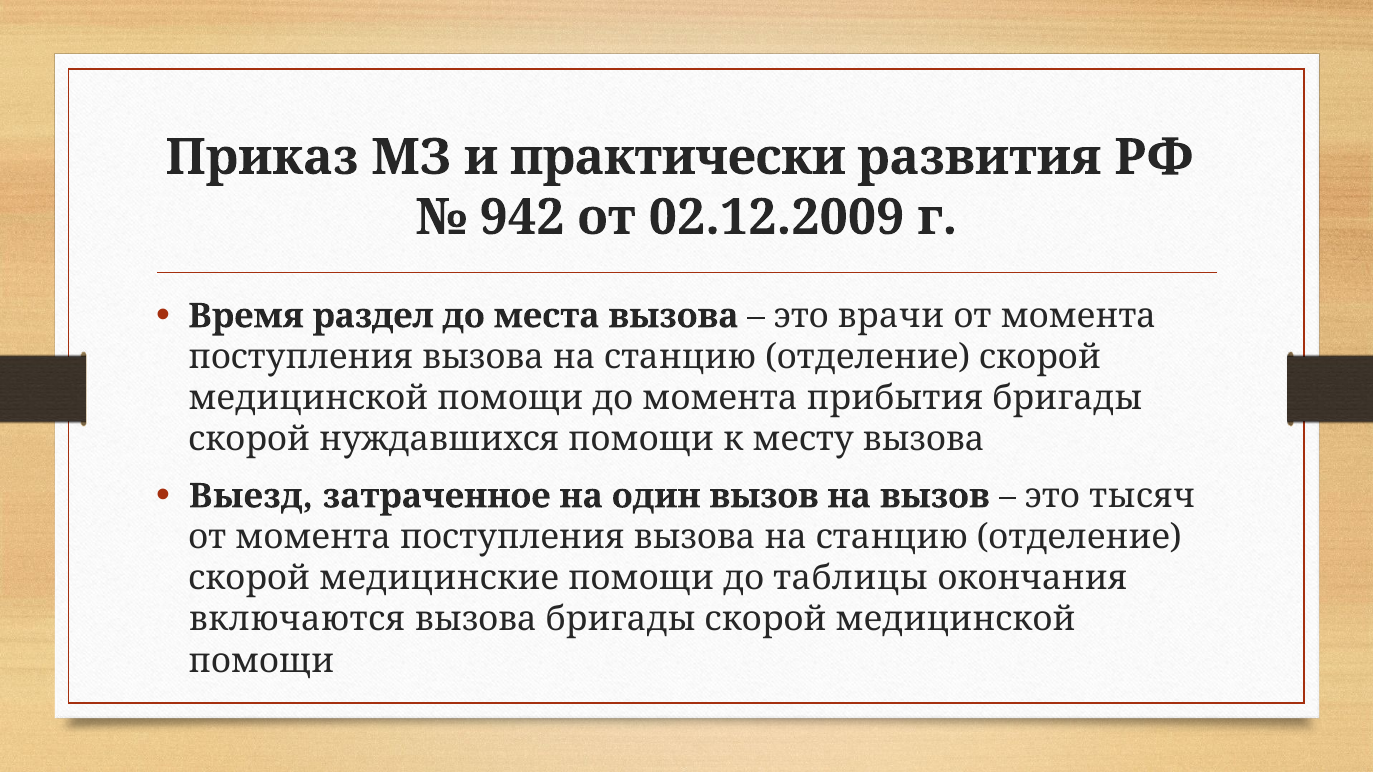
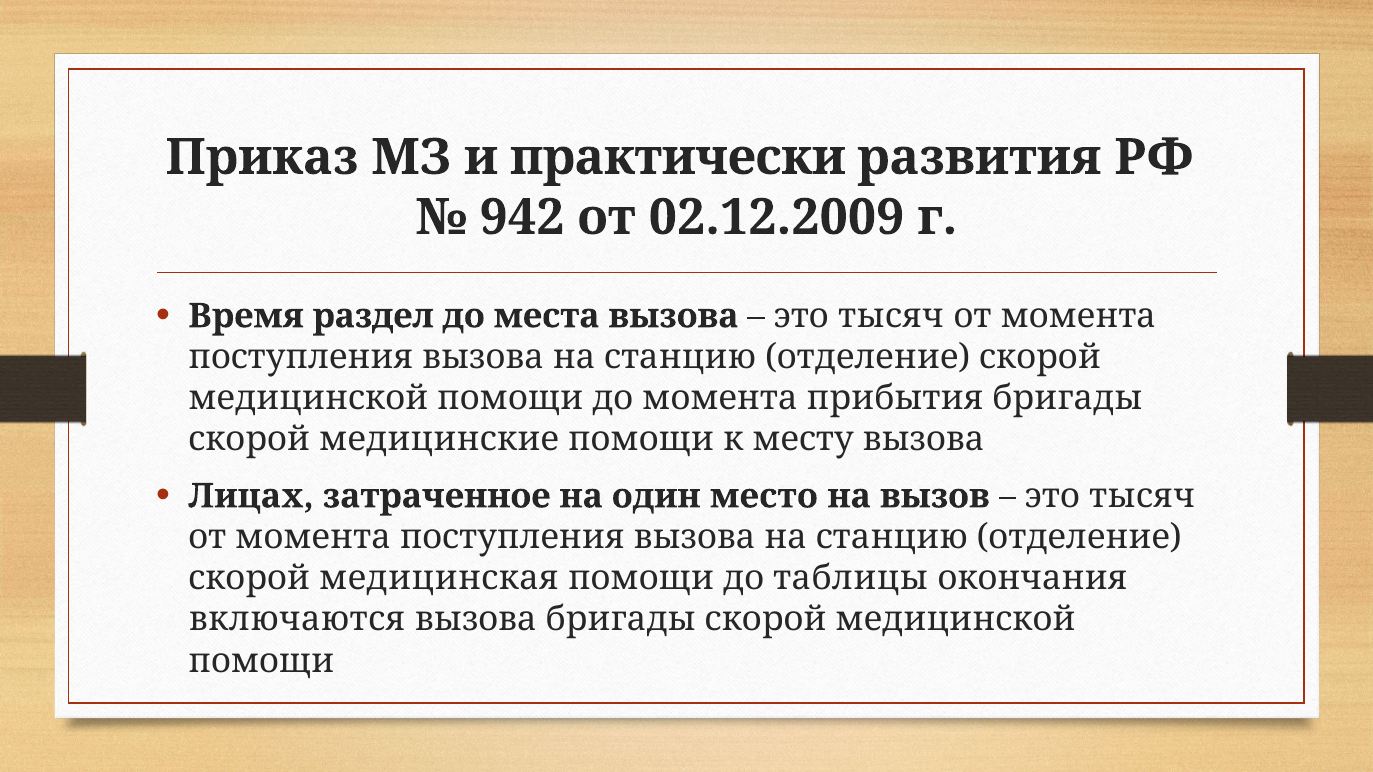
врачи at (891, 316): врачи -> тысяч
нуждавшихся: нуждавшихся -> медицинские
Выезд: Выезд -> Лицах
один вызов: вызов -> место
медицинские: медицинские -> медицинская
